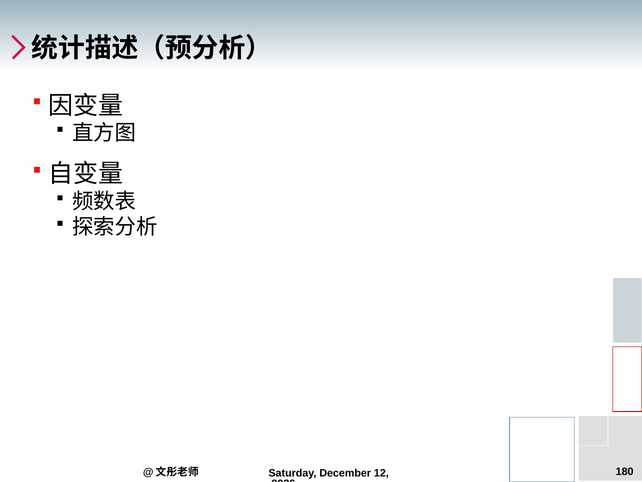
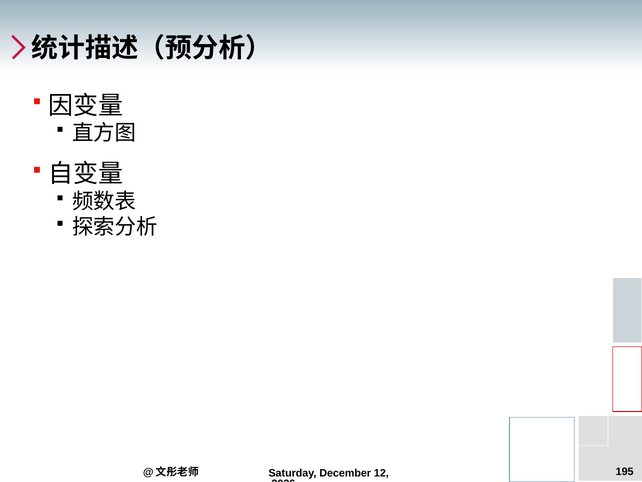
180: 180 -> 195
